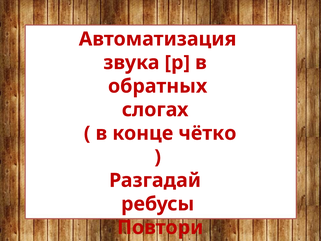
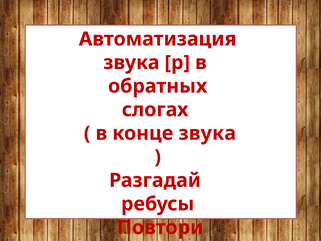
конце чётко: чётко -> звука
